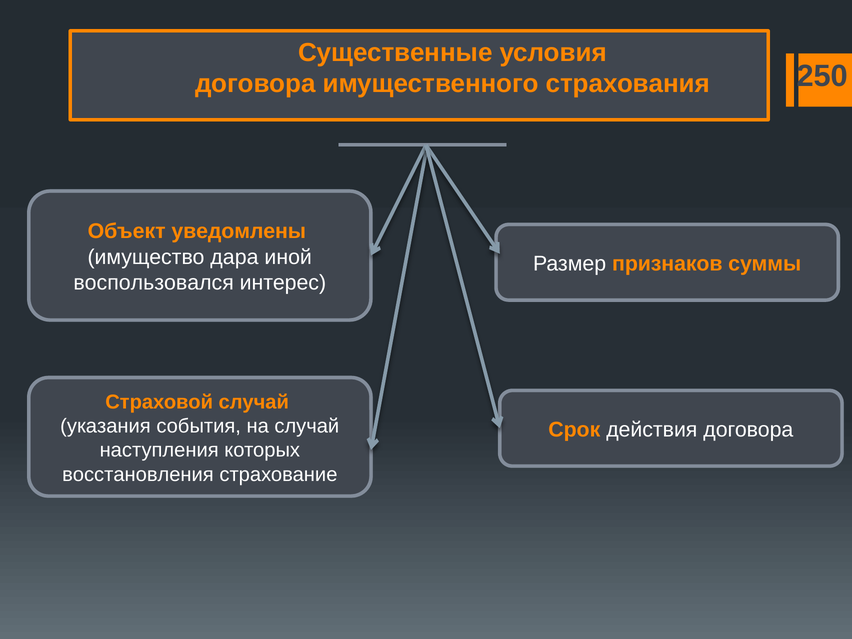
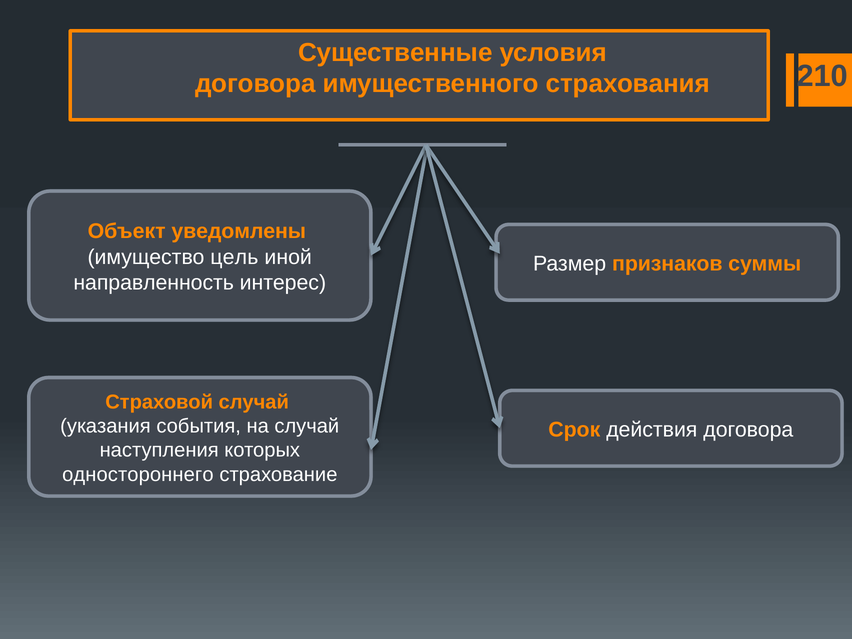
250: 250 -> 210
дара: дара -> цель
воспользовался: воспользовался -> направленность
восстановления: восстановления -> одностороннего
